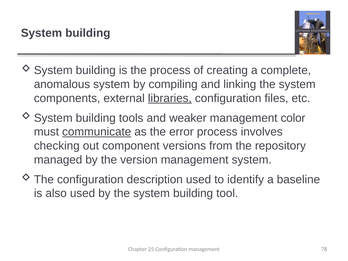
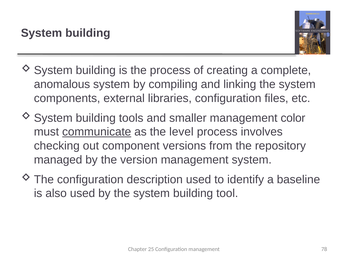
libraries underline: present -> none
weaker: weaker -> smaller
error: error -> level
